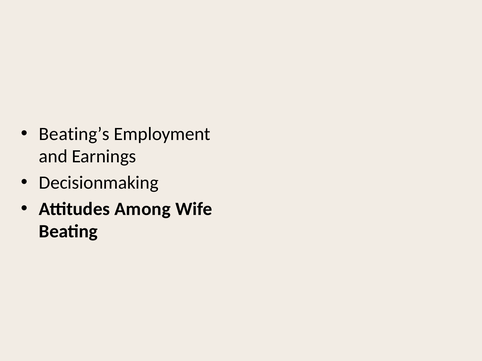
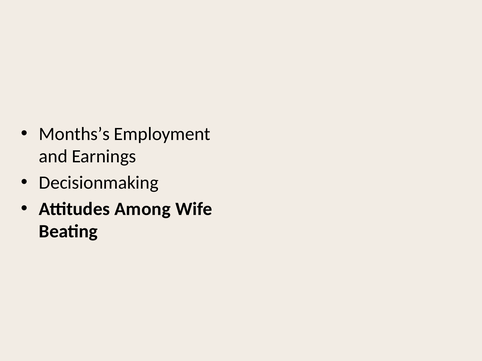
Beating’s: Beating’s -> Months’s
